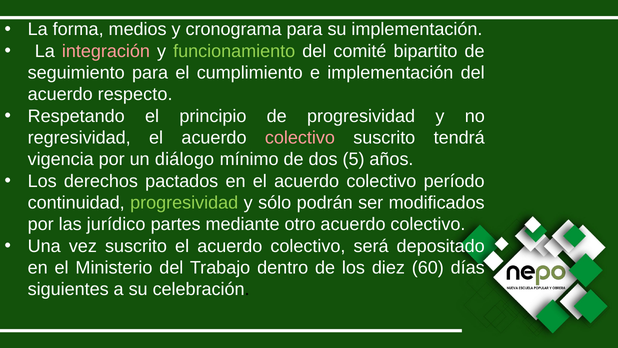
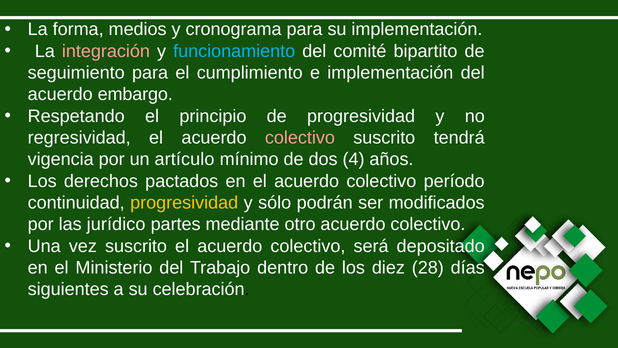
funcionamiento colour: light green -> light blue
respecto: respecto -> embargo
diálogo: diálogo -> artículo
5: 5 -> 4
progresividad at (184, 203) colour: light green -> yellow
60: 60 -> 28
